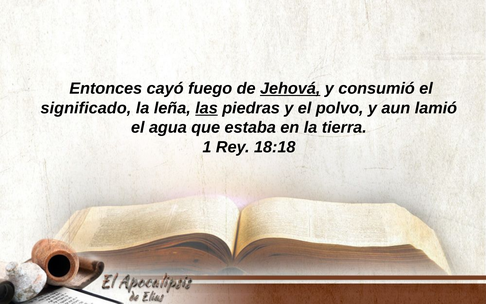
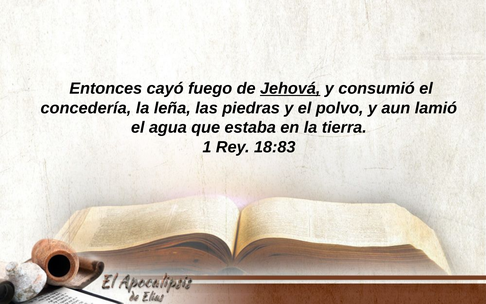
significado: significado -> concedería
las underline: present -> none
18:18: 18:18 -> 18:83
